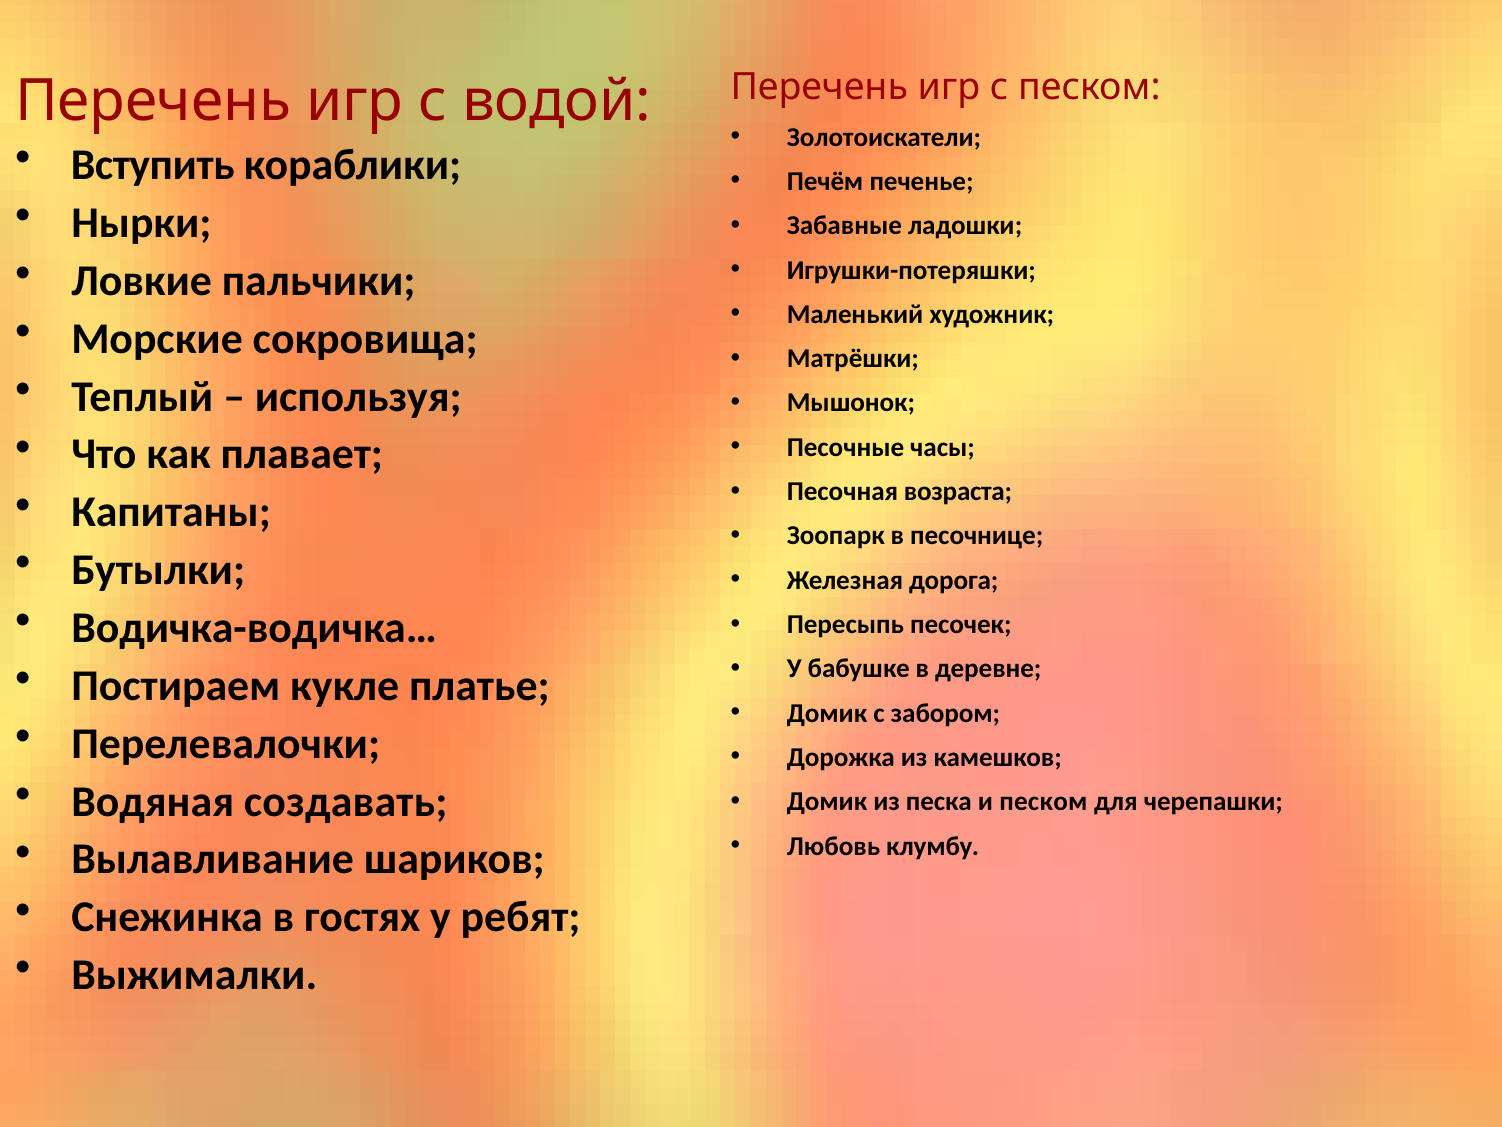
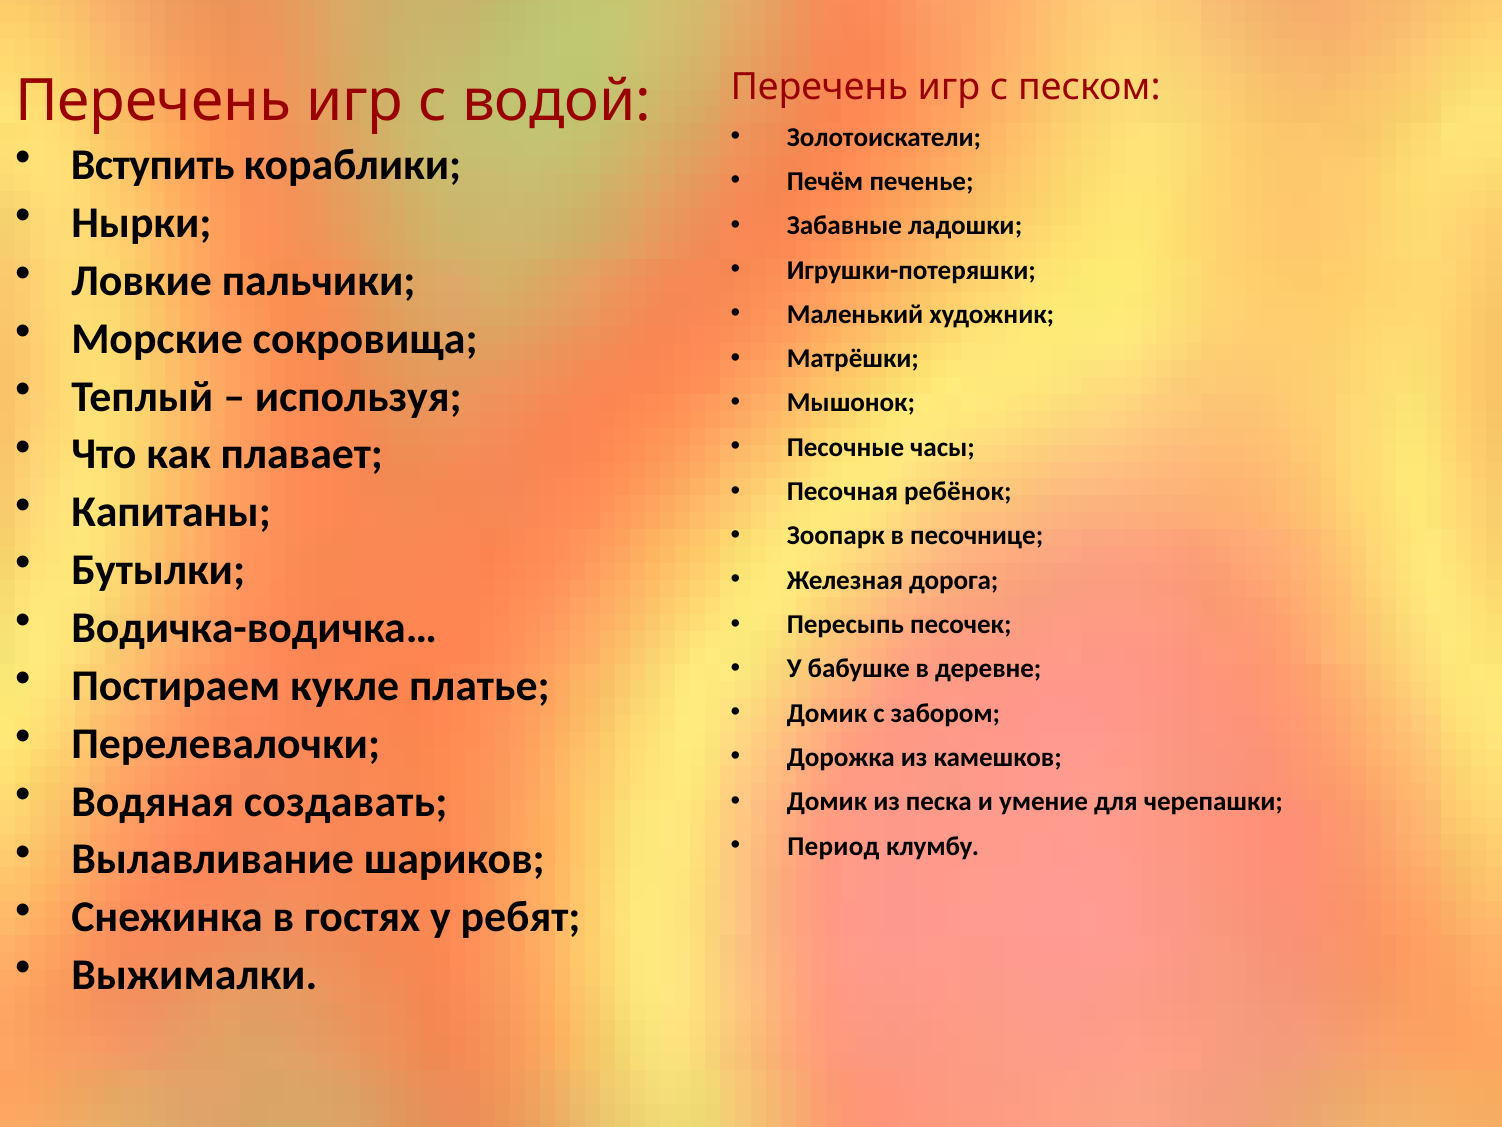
возраста: возраста -> ребёнок
и песком: песком -> умение
Любовь: Любовь -> Период
